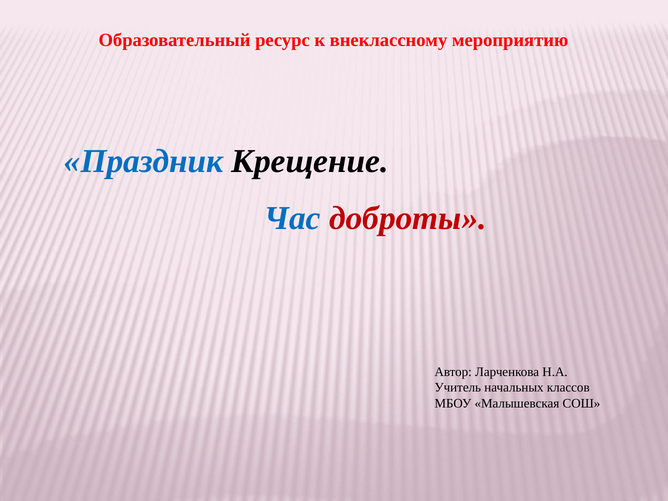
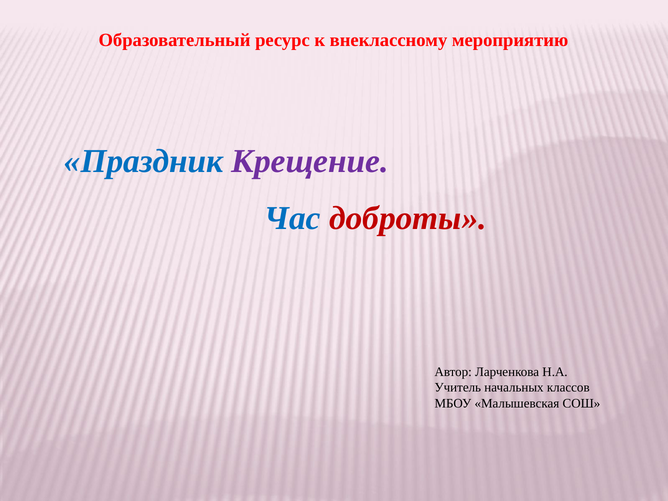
Крещение colour: black -> purple
